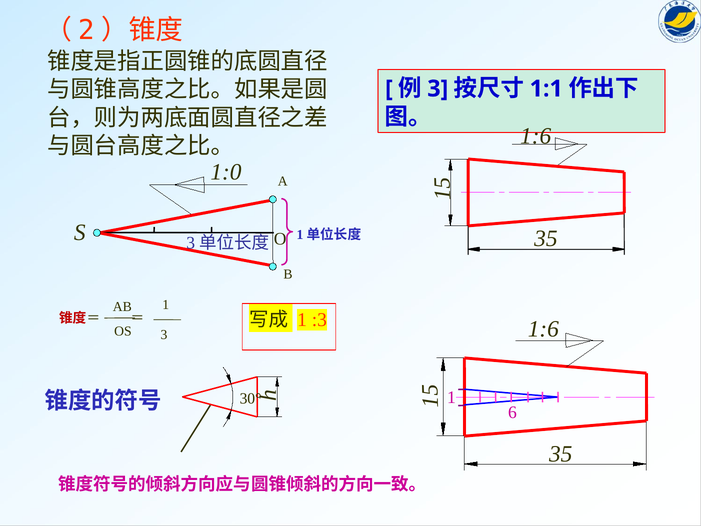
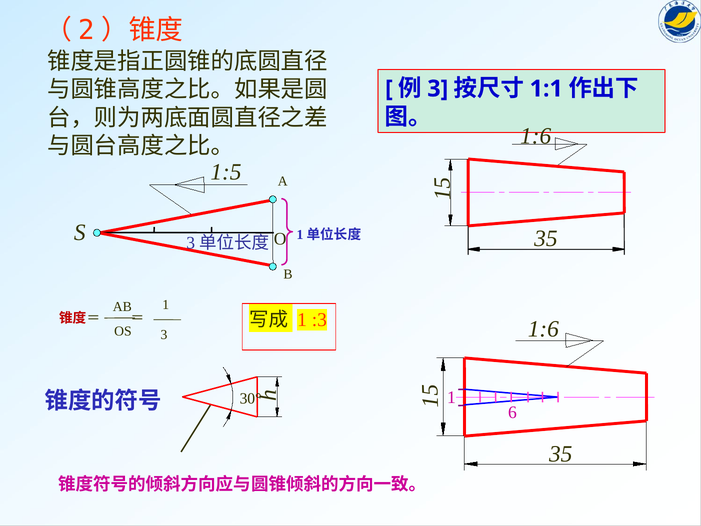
1:0: 1:0 -> 1:5
